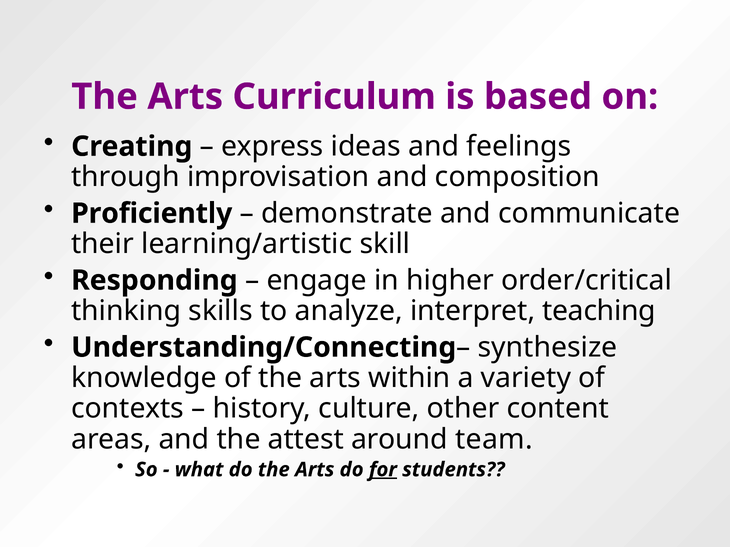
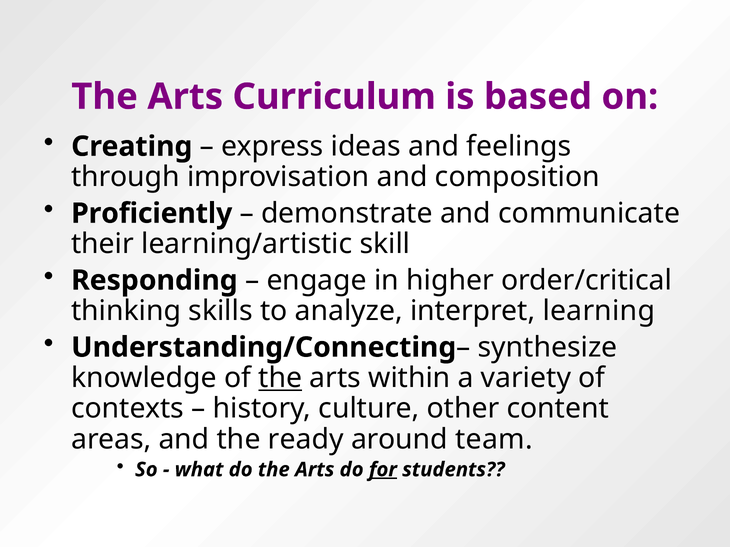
teaching: teaching -> learning
the at (280, 378) underline: none -> present
attest: attest -> ready
